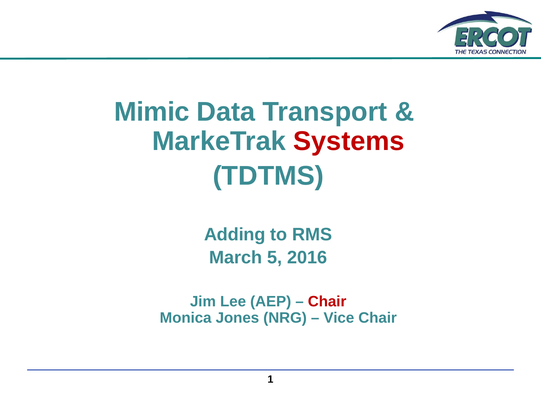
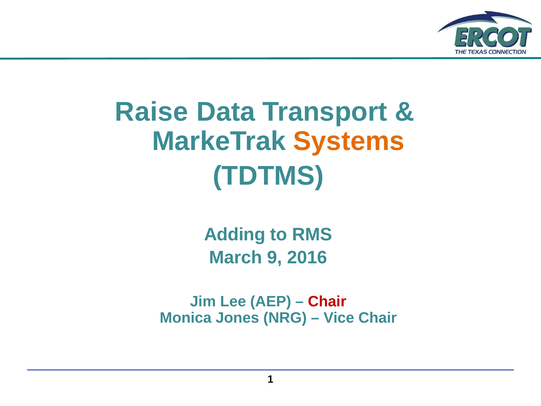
Mimic: Mimic -> Raise
Systems colour: red -> orange
5: 5 -> 9
